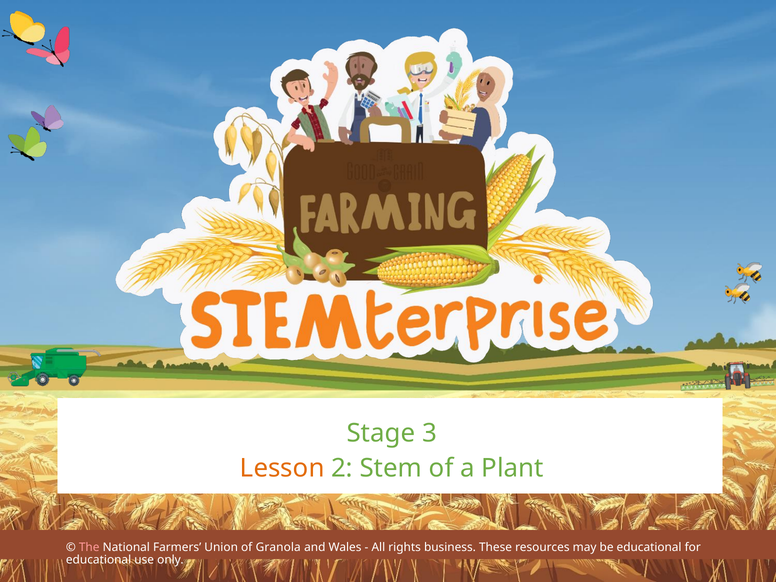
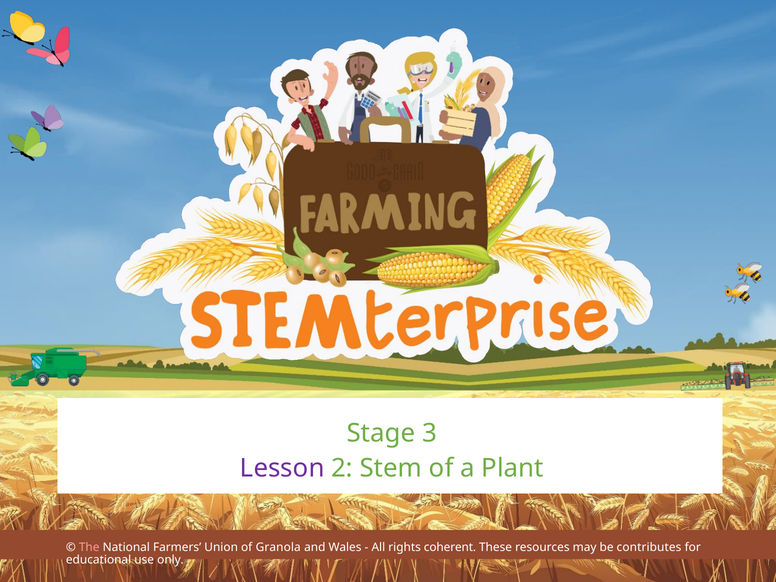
Lesson colour: orange -> purple
business: business -> coherent
be educational: educational -> contributes
